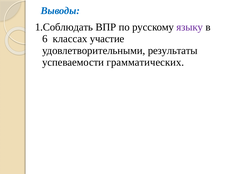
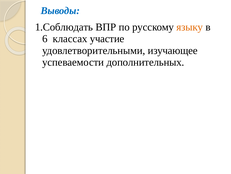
языку colour: purple -> orange
результаты: результаты -> изучающее
грамматических: грамматических -> дополнительных
